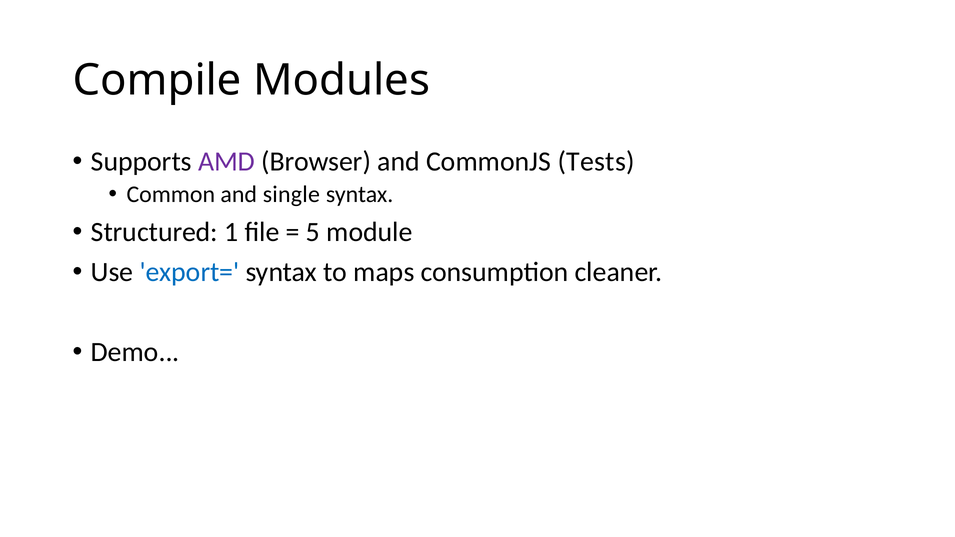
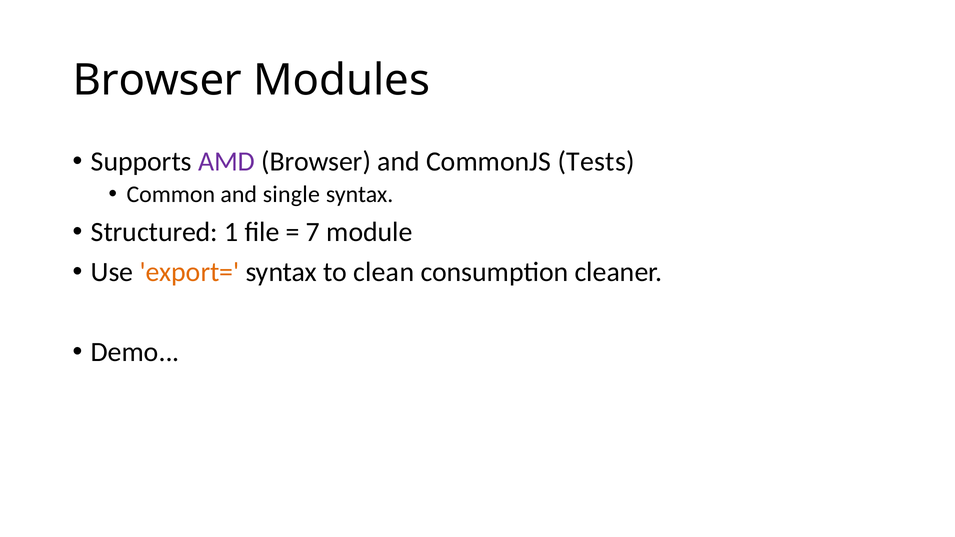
Compile at (157, 80): Compile -> Browser
5: 5 -> 7
export= colour: blue -> orange
maps: maps -> clean
